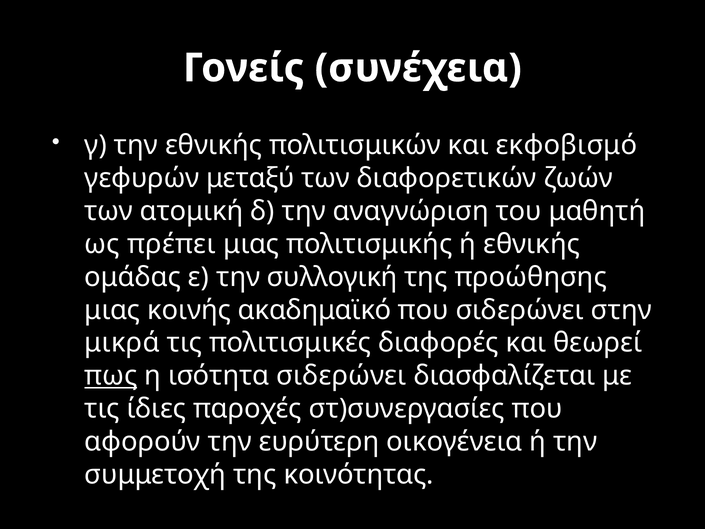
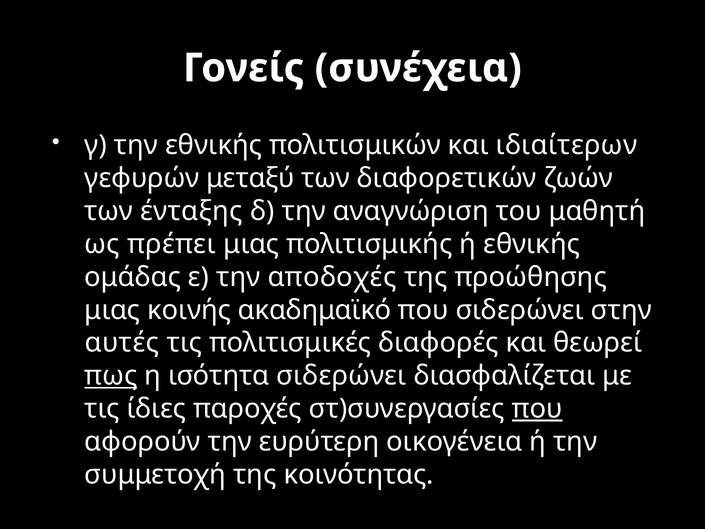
εκφοβισμό: εκφοβισμό -> ιδιαίτερων
ατομική: ατομική -> ένταξης
συλλογική: συλλογική -> αποδοχές
μικρά: μικρά -> αυτές
που at (537, 409) underline: none -> present
